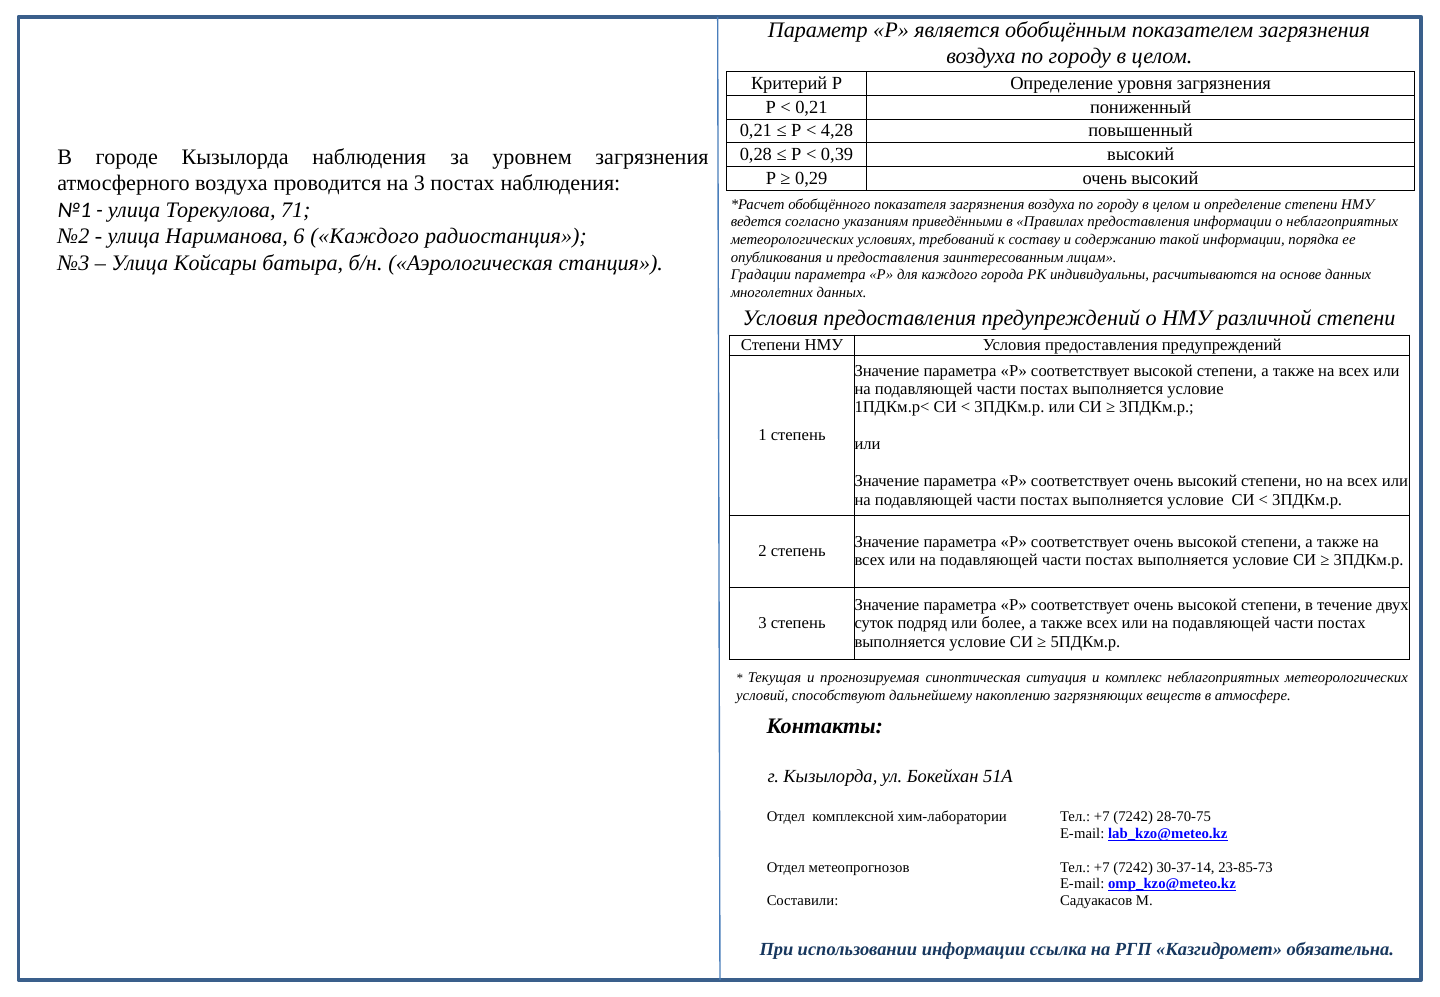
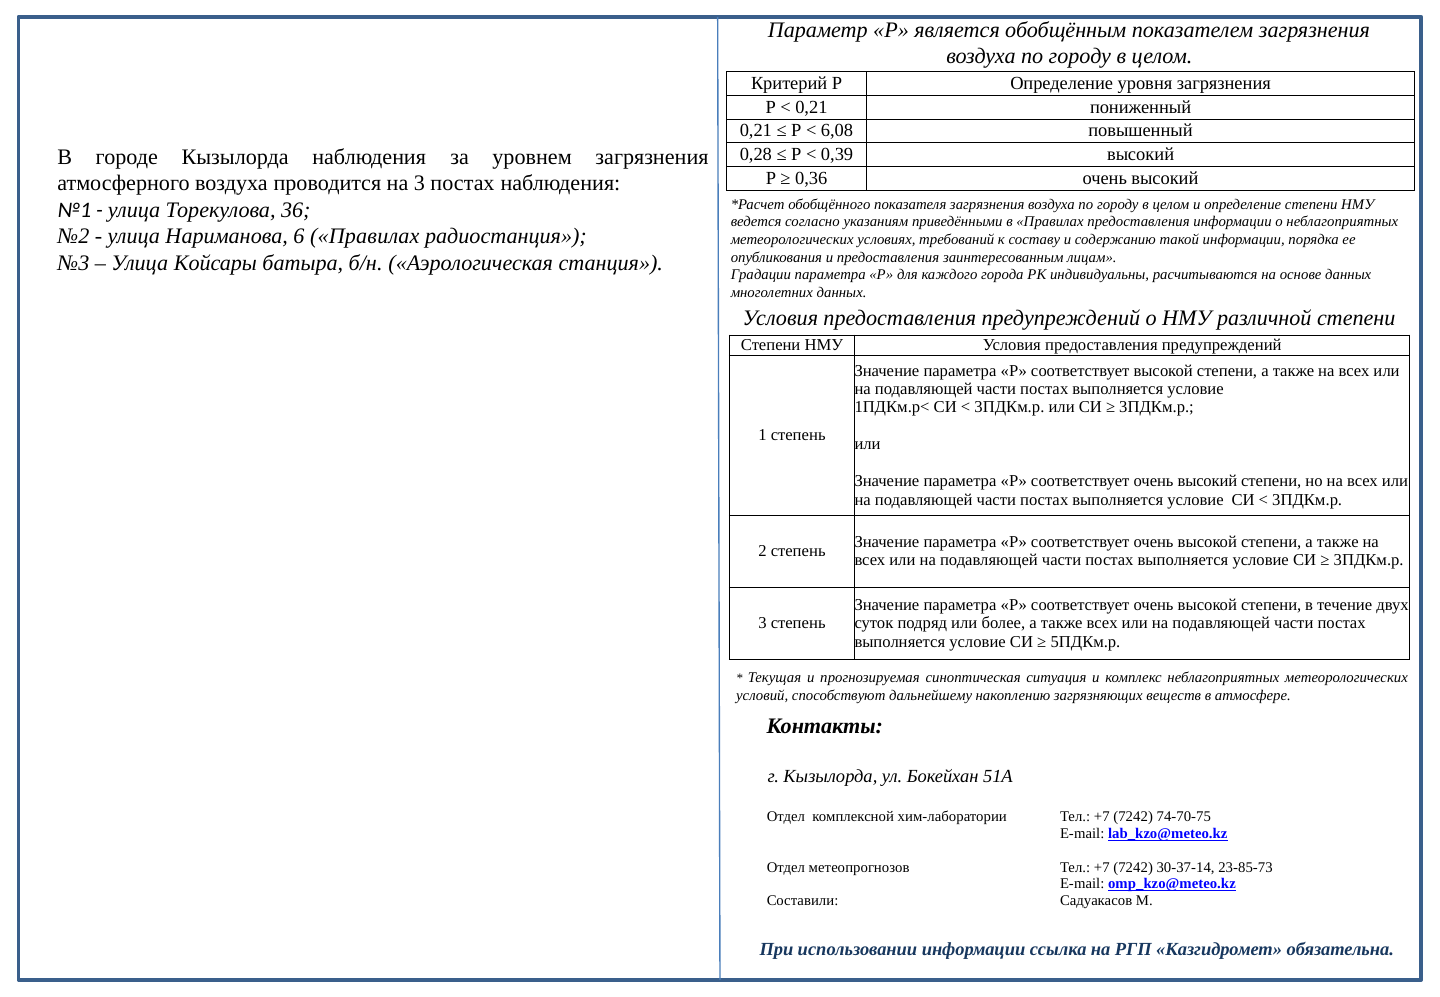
4,28: 4,28 -> 6,08
0,29: 0,29 -> 0,36
71: 71 -> 36
6 Каждого: Каждого -> Правилах
28-70-75: 28-70-75 -> 74-70-75
